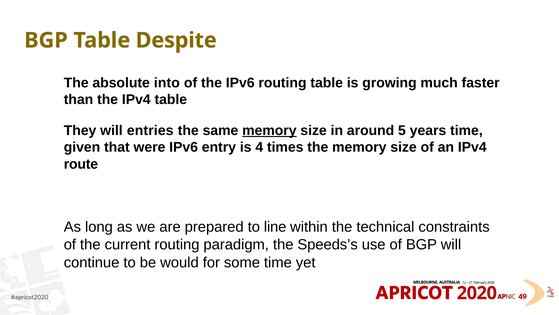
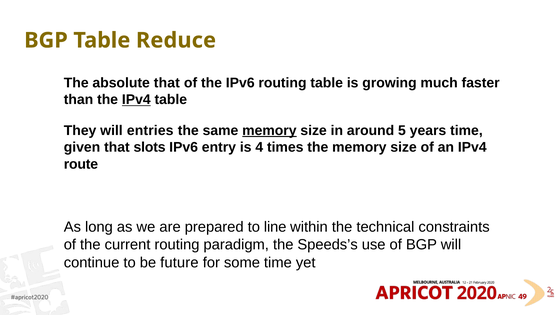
Despite: Despite -> Reduce
absolute into: into -> that
IPv4 at (136, 100) underline: none -> present
were: were -> slots
would: would -> future
